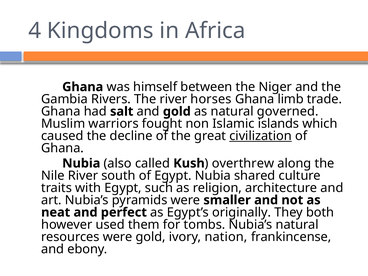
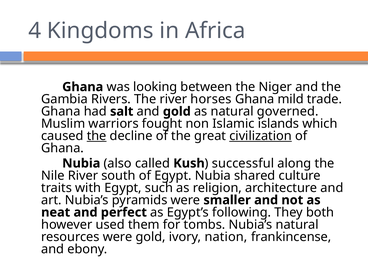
himself: himself -> looking
limb: limb -> mild
the at (97, 136) underline: none -> present
overthrew: overthrew -> successful
originally: originally -> following
